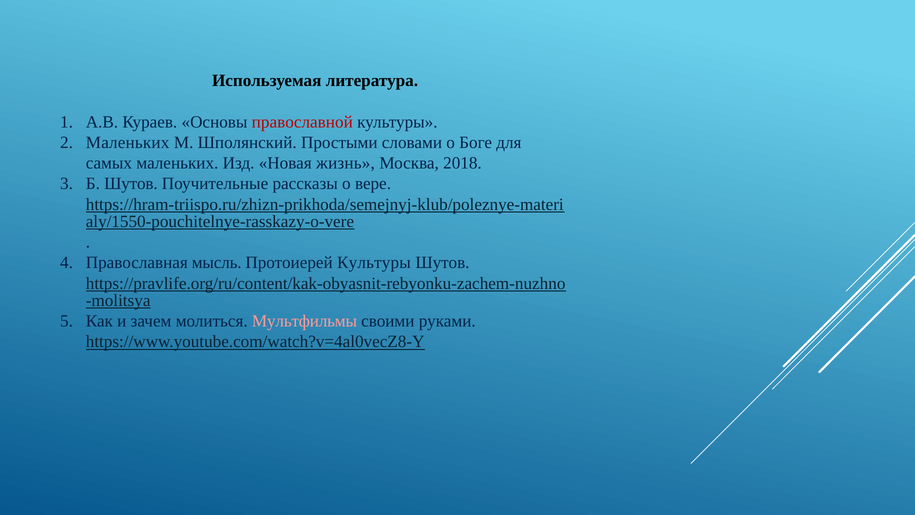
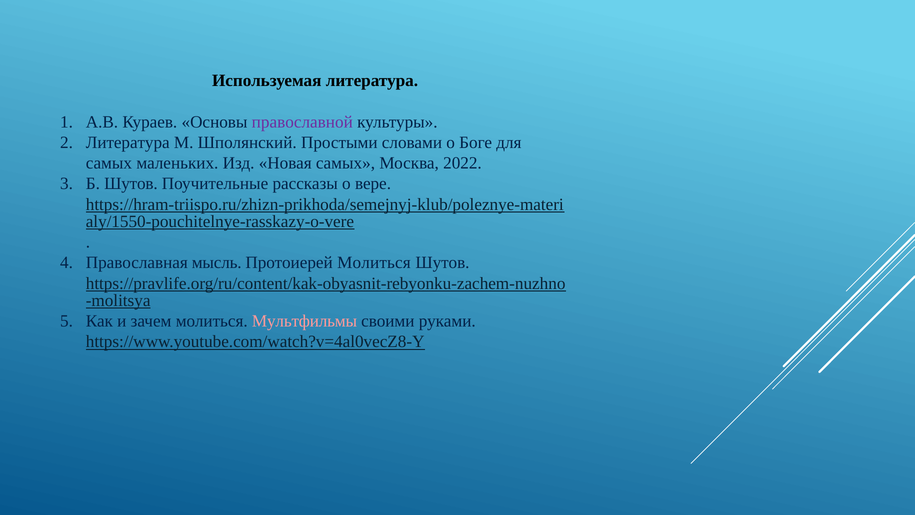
православной colour: red -> purple
Маленьких at (128, 143): Маленьких -> Литература
Новая жизнь: жизнь -> самых
2018: 2018 -> 2022
Протоиерей Культуры: Культуры -> Молиться
